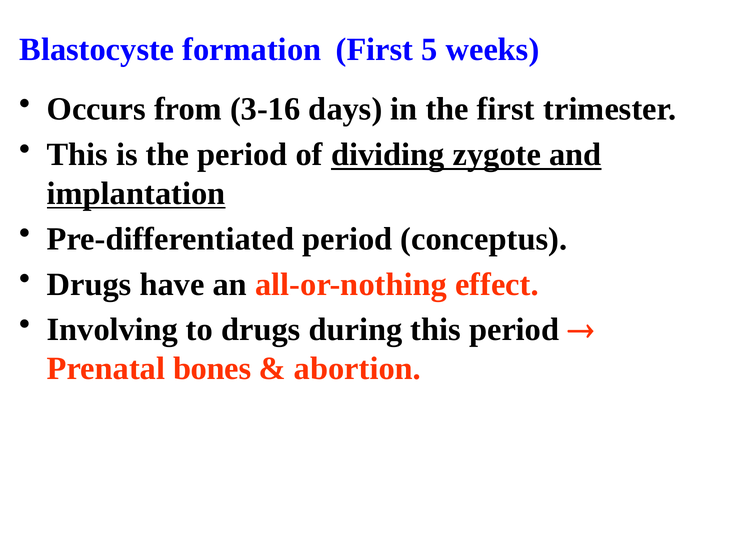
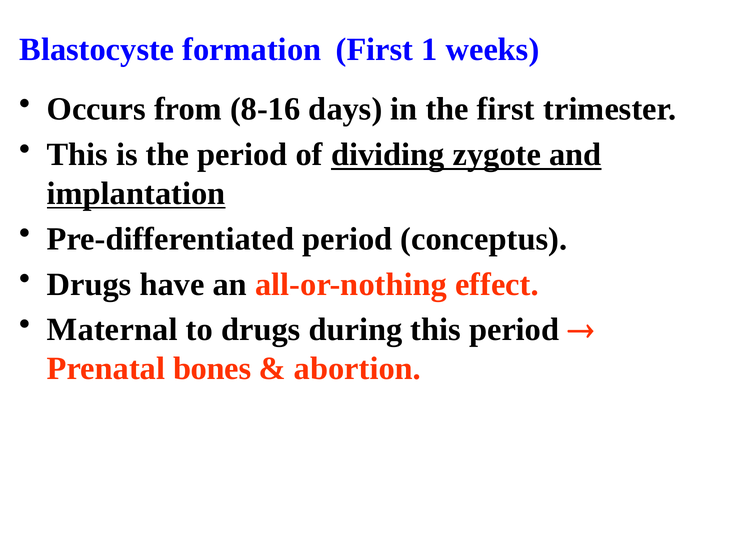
5: 5 -> 1
3-16: 3-16 -> 8-16
Involving: Involving -> Maternal
